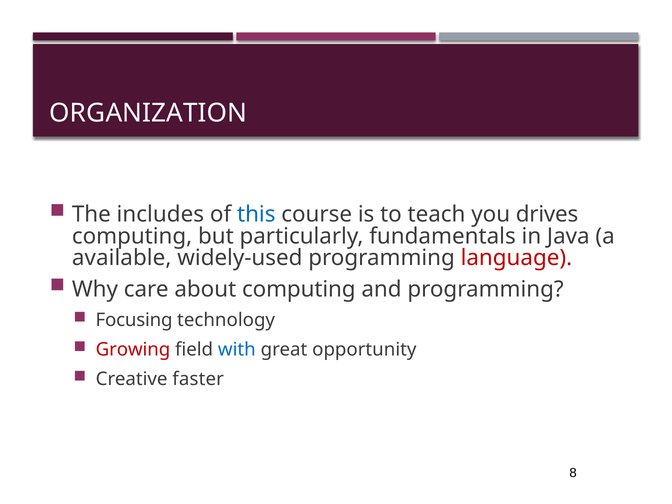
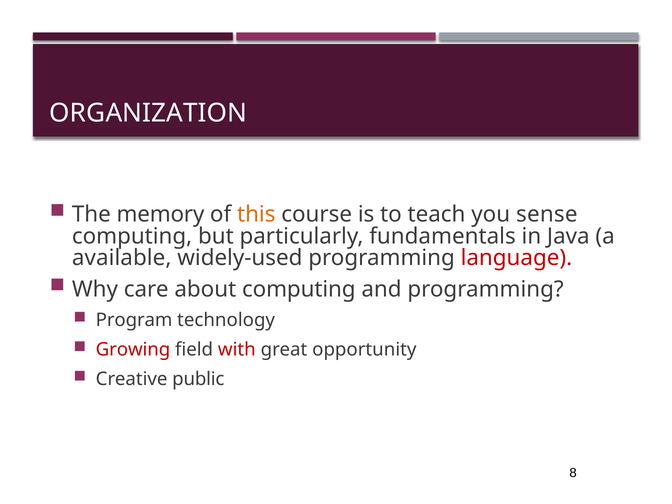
includes: includes -> memory
this colour: blue -> orange
drives: drives -> sense
Focusing: Focusing -> Program
with colour: blue -> red
faster: faster -> public
